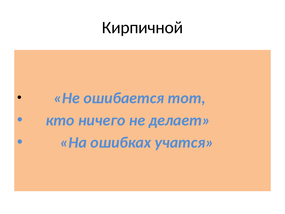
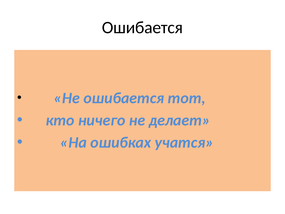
Кирпичной at (143, 28): Кирпичной -> Ошибается
